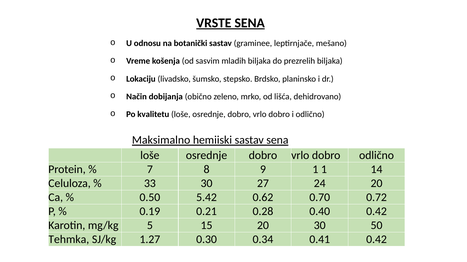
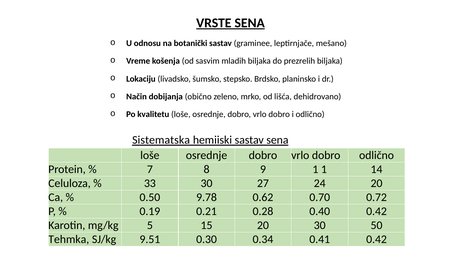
Maksimalno: Maksimalno -> Sistematska
5.42: 5.42 -> 9.78
1.27: 1.27 -> 9.51
